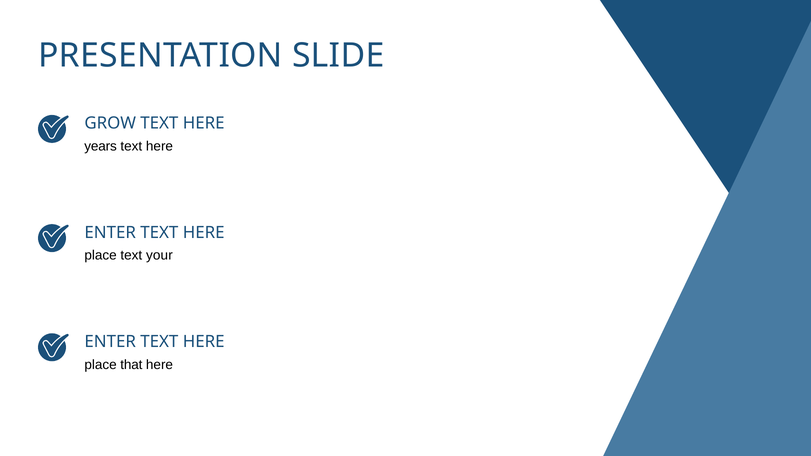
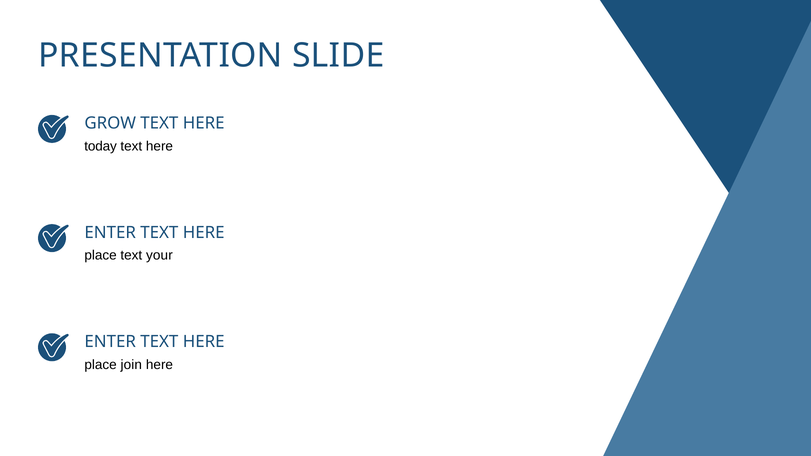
years: years -> today
that: that -> join
